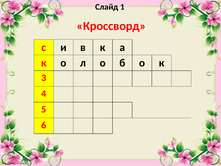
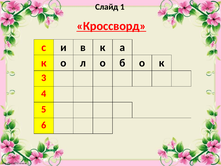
Кроссворд underline: none -> present
